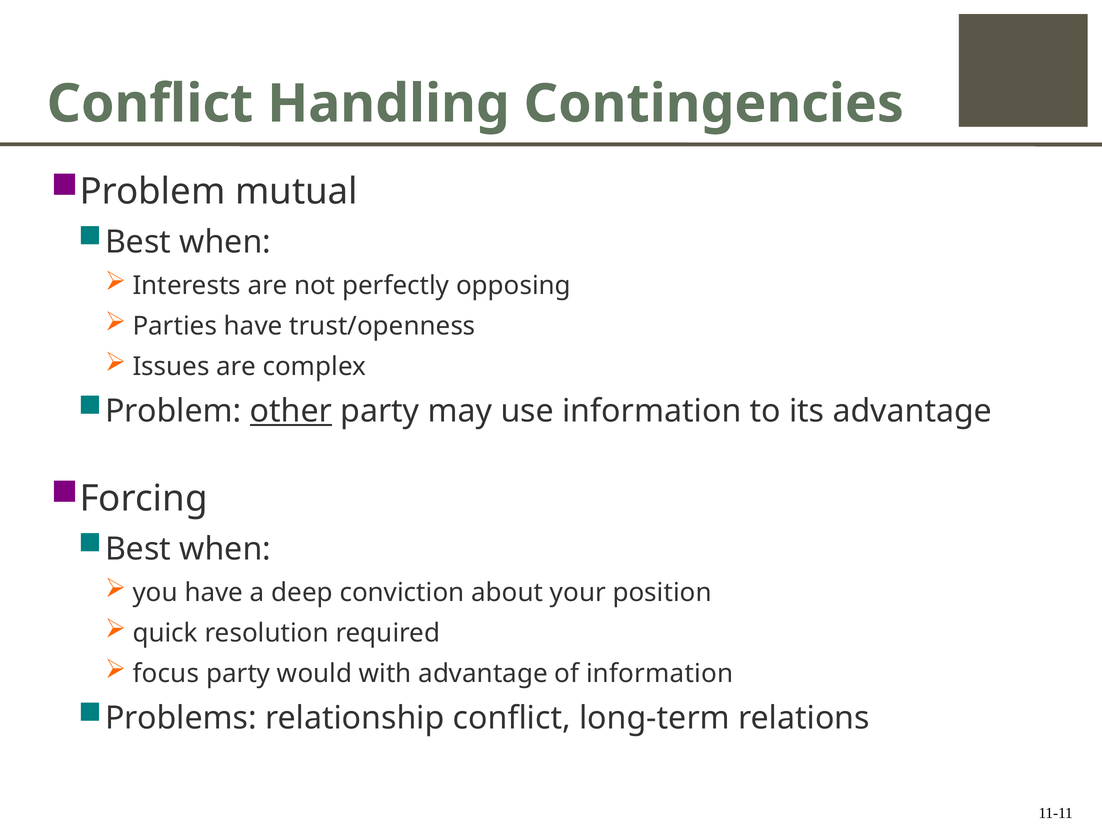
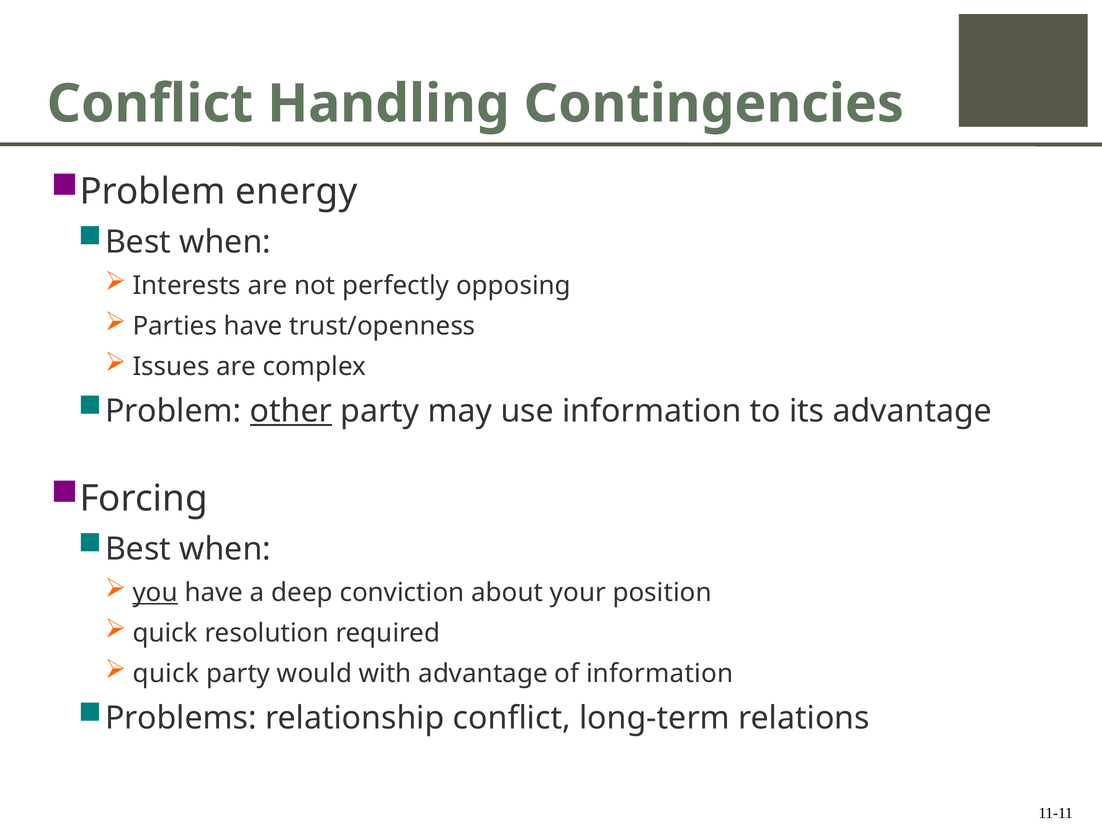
mutual: mutual -> energy
you underline: none -> present
focus at (166, 673): focus -> quick
